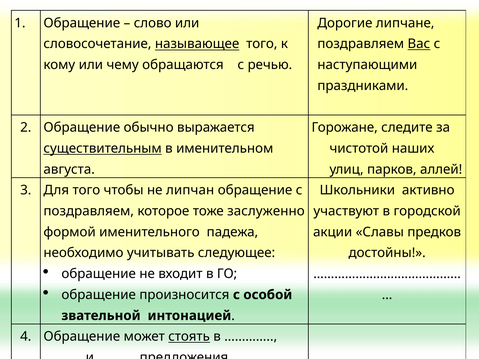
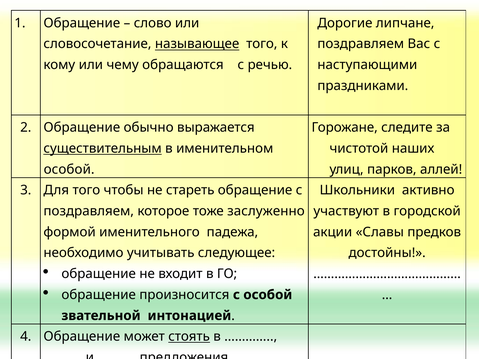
Вас underline: present -> none
августа at (69, 169): августа -> особой
липчан: липчан -> стареть
